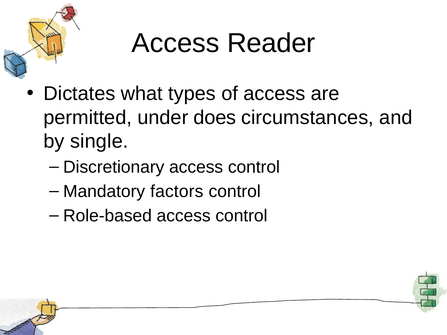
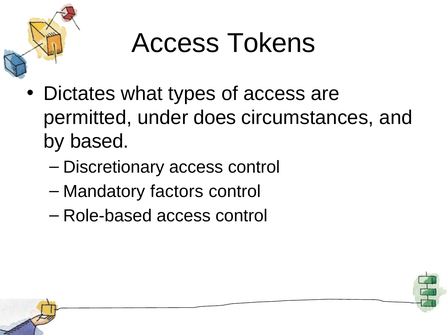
Reader: Reader -> Tokens
single: single -> based
